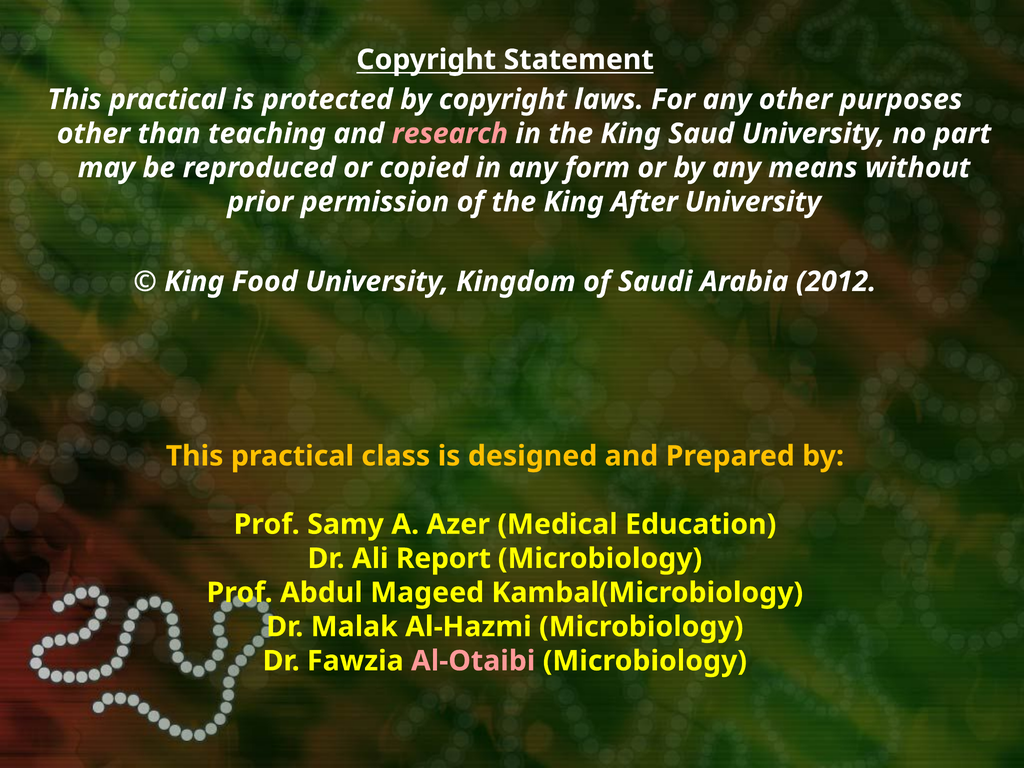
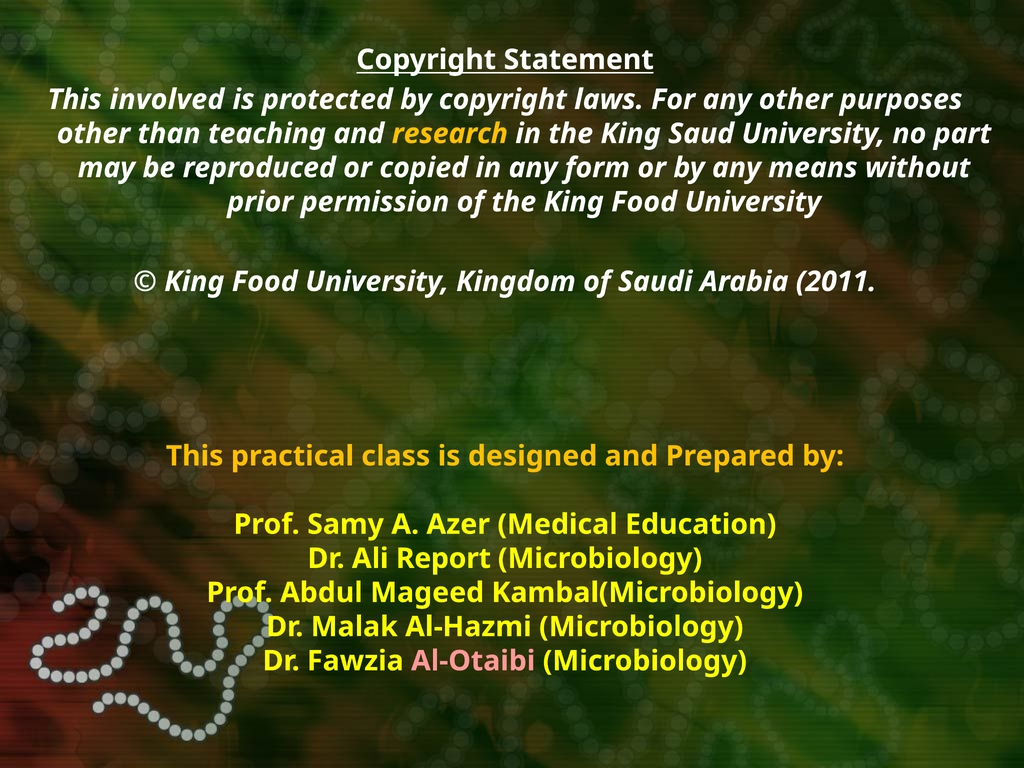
practical at (167, 100): practical -> involved
research colour: pink -> yellow
the King After: After -> Food
2012: 2012 -> 2011
